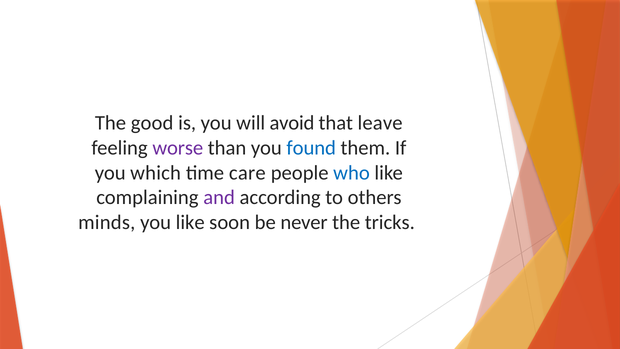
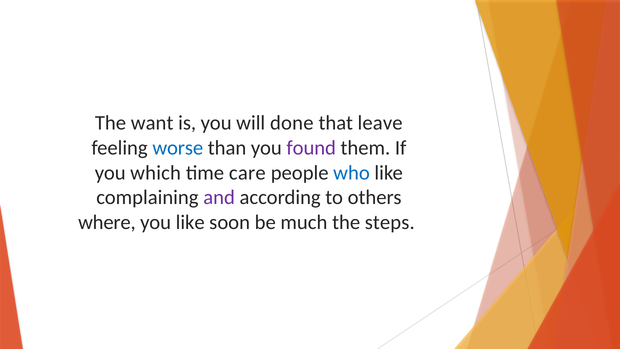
good: good -> want
avoid: avoid -> done
worse colour: purple -> blue
found colour: blue -> purple
minds: minds -> where
never: never -> much
tricks: tricks -> steps
